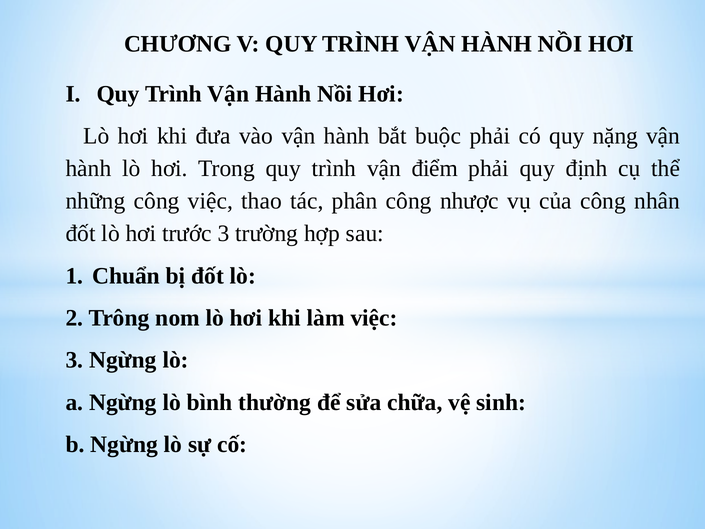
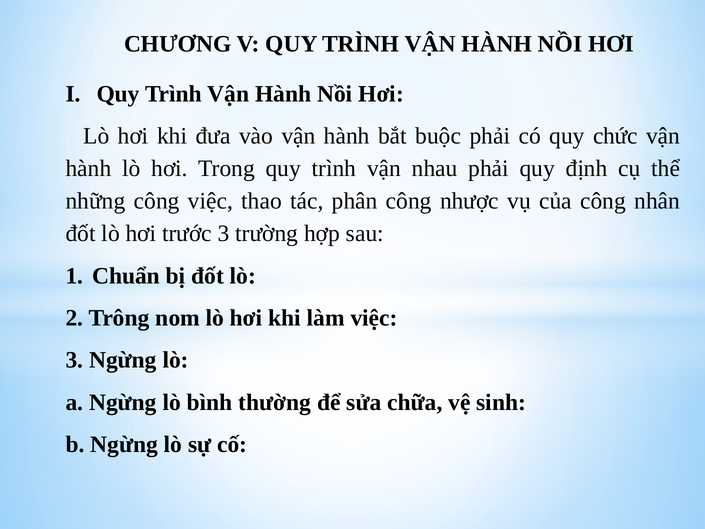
nặng: nặng -> chức
điểm: điểm -> nhau
